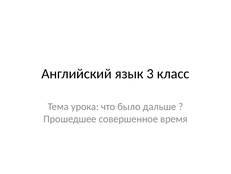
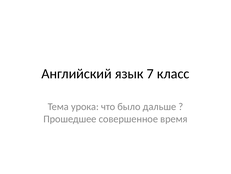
3: 3 -> 7
